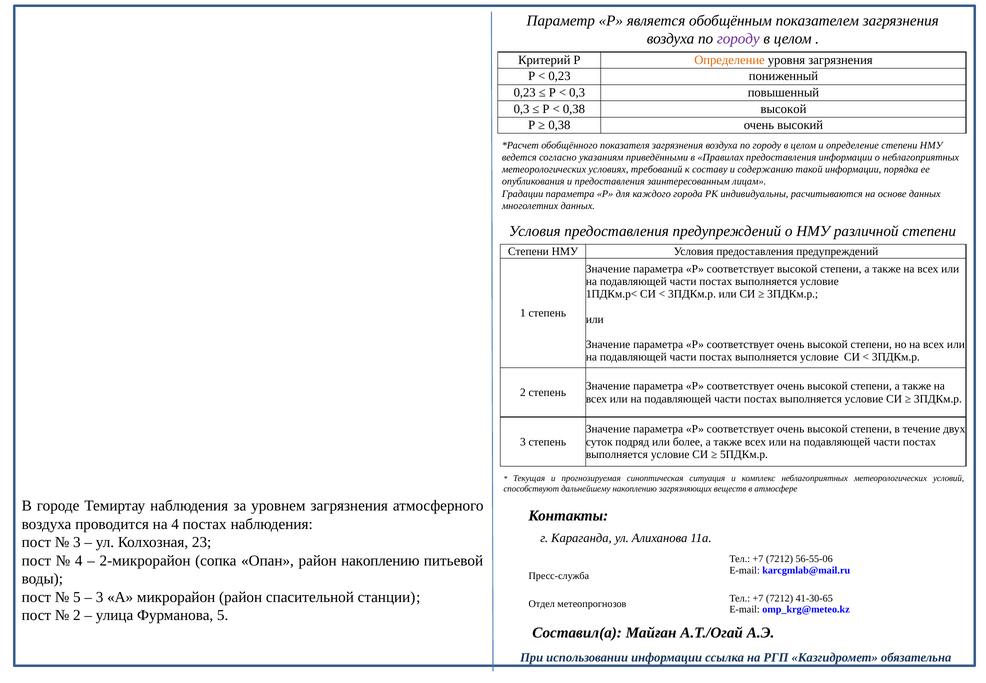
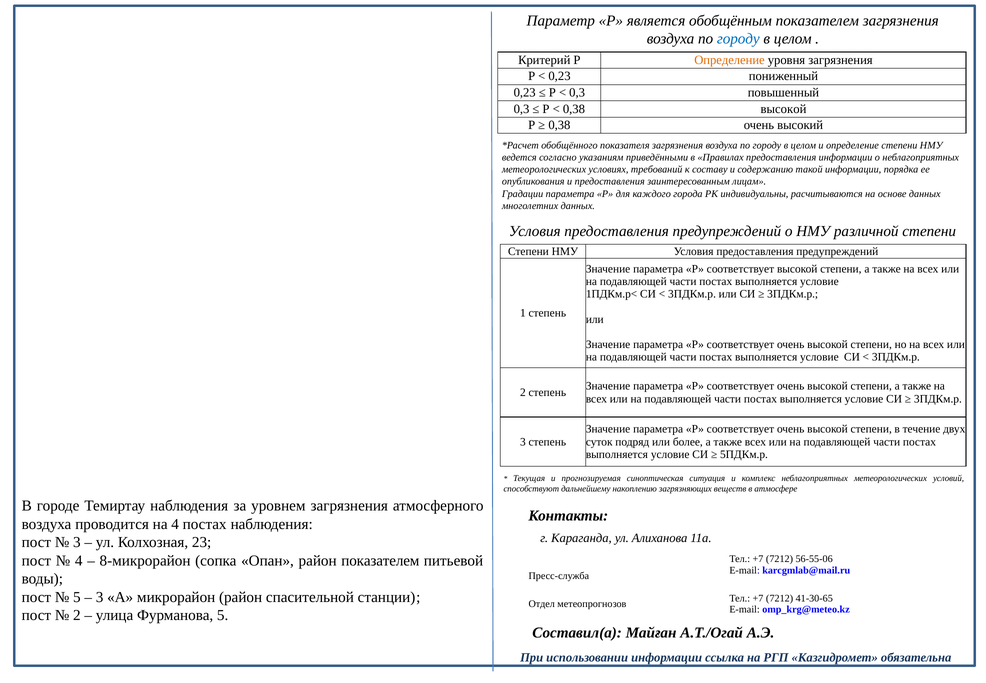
городу at (738, 39) colour: purple -> blue
2-микрорайон: 2-микрорайон -> 8-микрорайон
район накоплению: накоплению -> показателем
